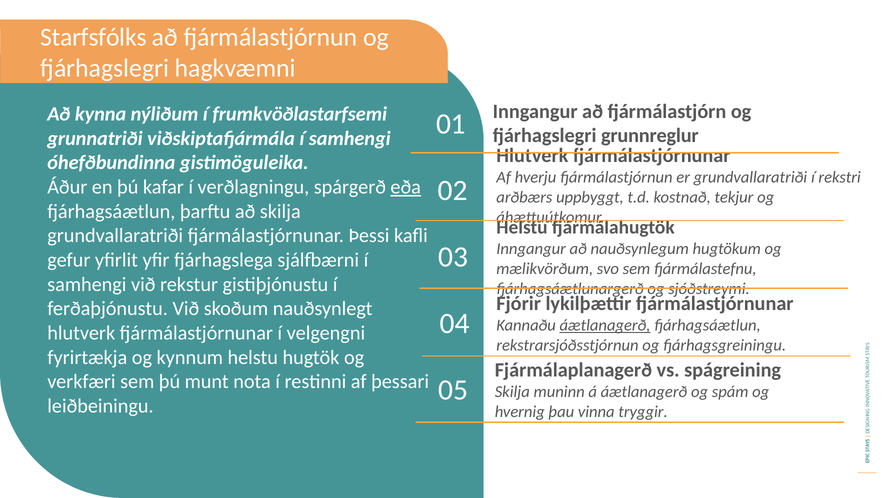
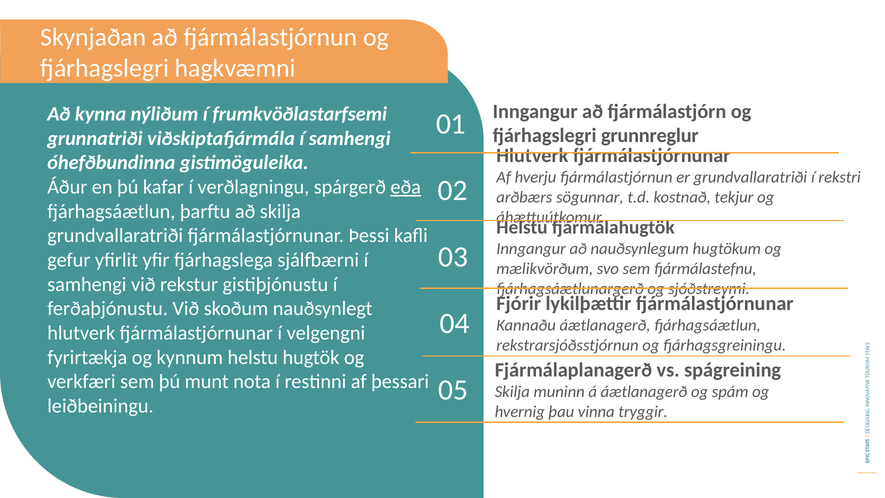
Starfsfólks: Starfsfólks -> Skynjaðan
uppbyggt: uppbyggt -> sögunnar
áætlanagerð at (605, 325) underline: present -> none
